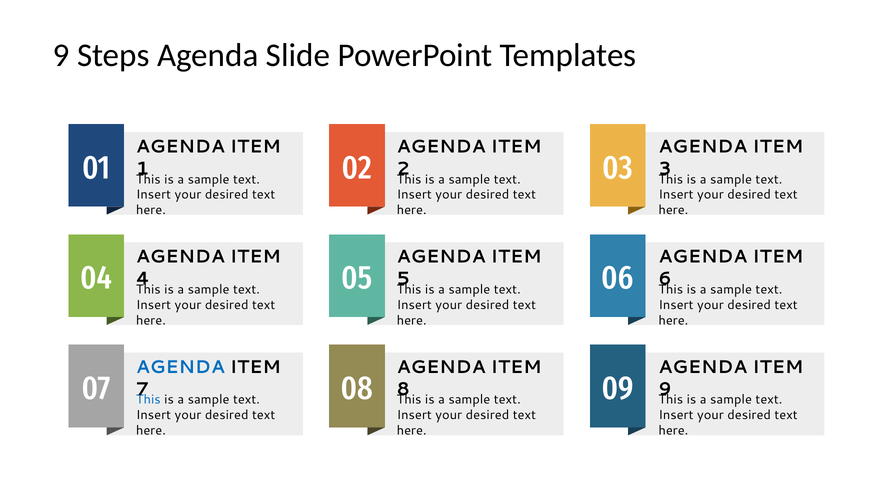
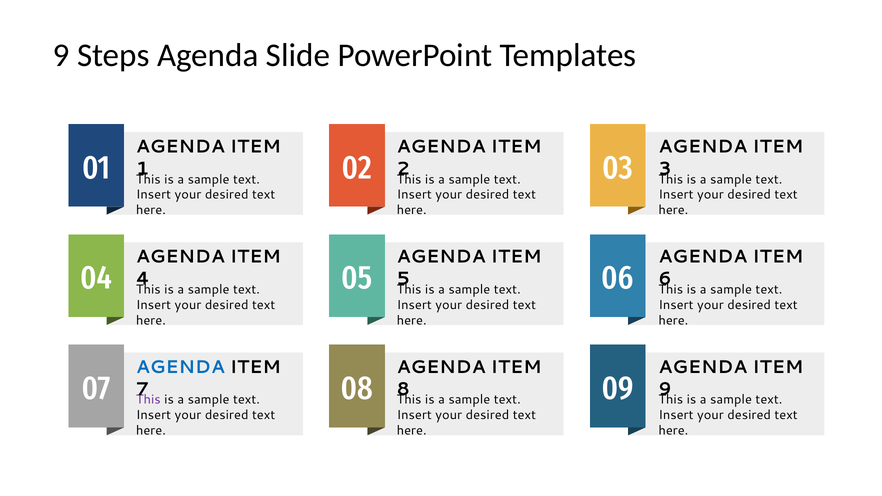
This at (148, 400) colour: blue -> purple
